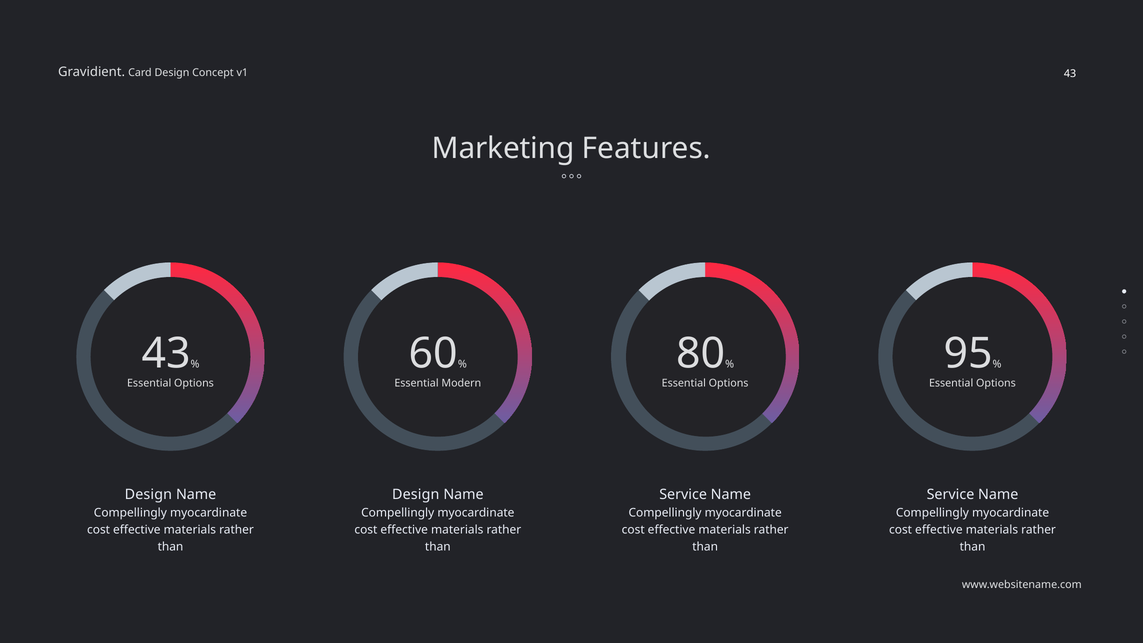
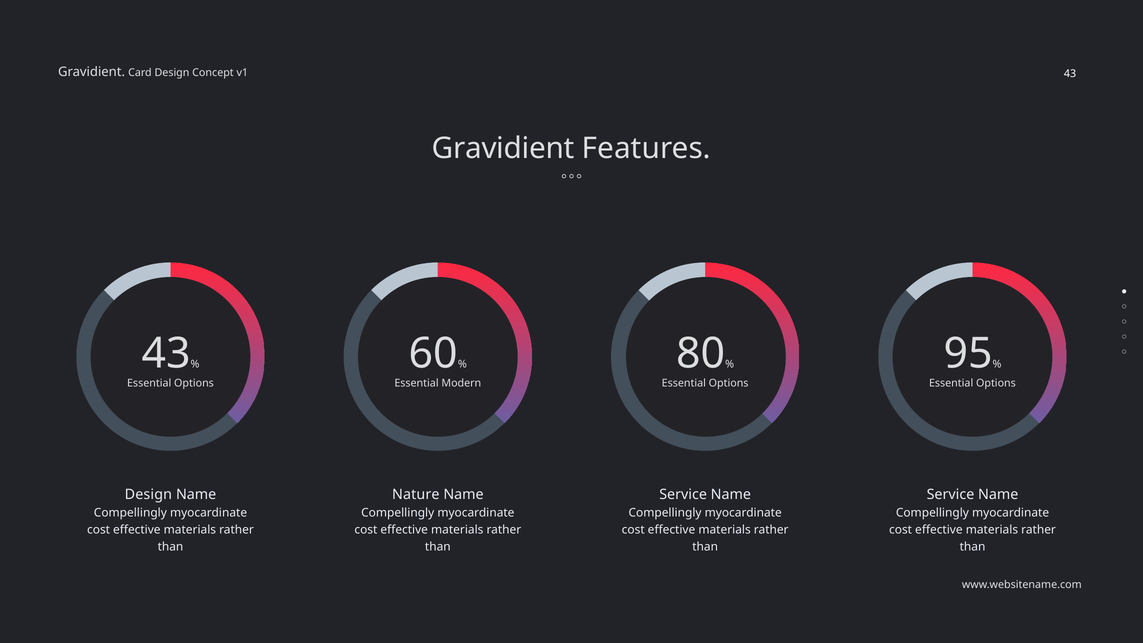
Marketing at (503, 149): Marketing -> Gravidient
Design at (416, 494): Design -> Nature
